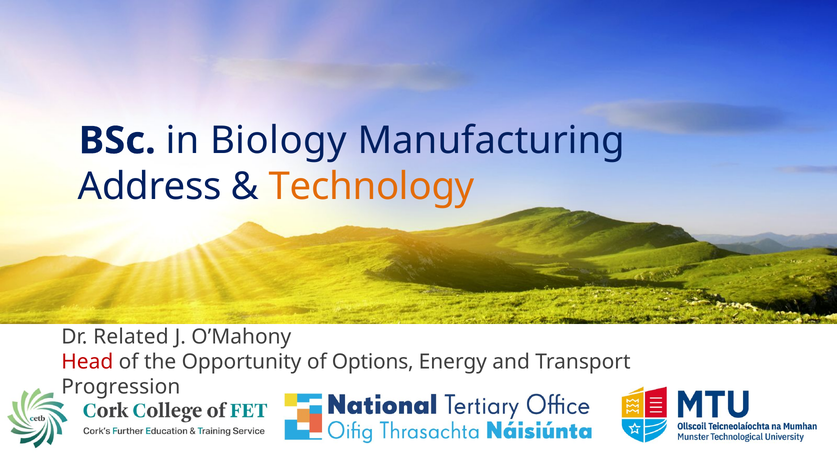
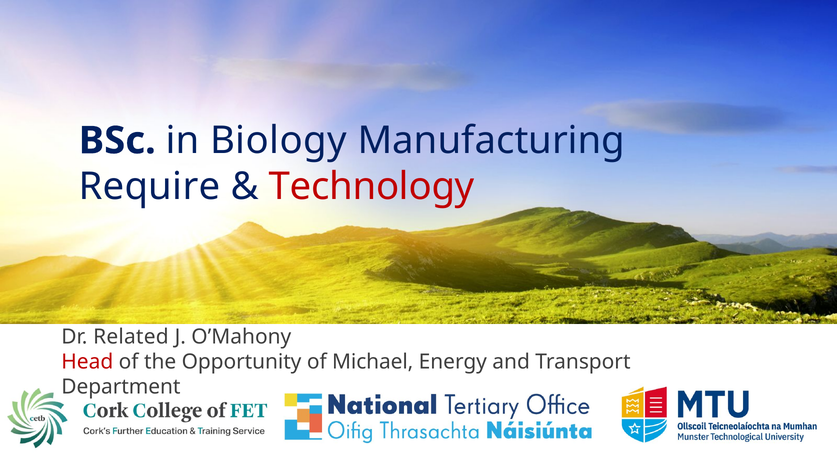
Address: Address -> Require
Technology colour: orange -> red
Options: Options -> Michael
Progression: Progression -> Department
